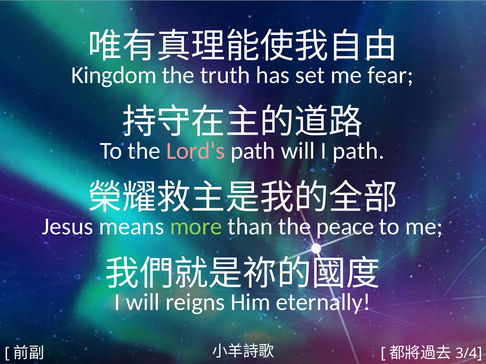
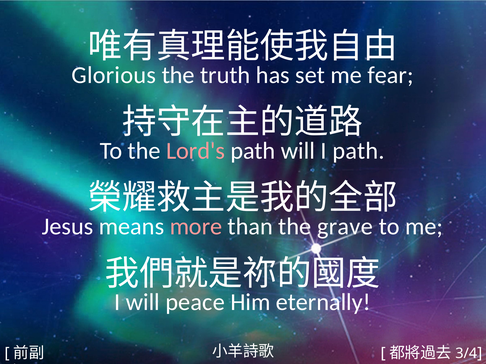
Kingdom: Kingdom -> Glorious
more colour: light green -> pink
peace: peace -> grave
reigns: reigns -> peace
